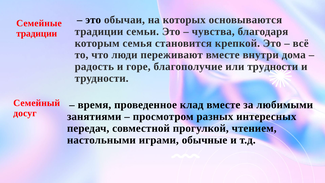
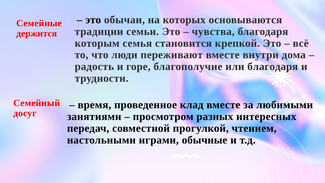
традиции at (37, 33): традиции -> держится
или трудности: трудности -> благодаря
